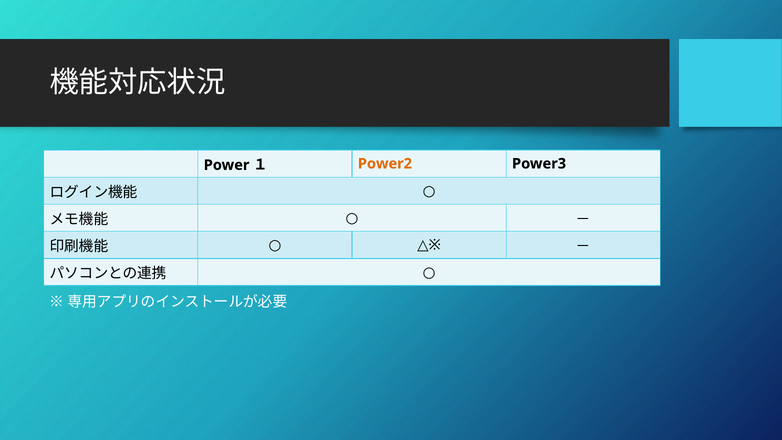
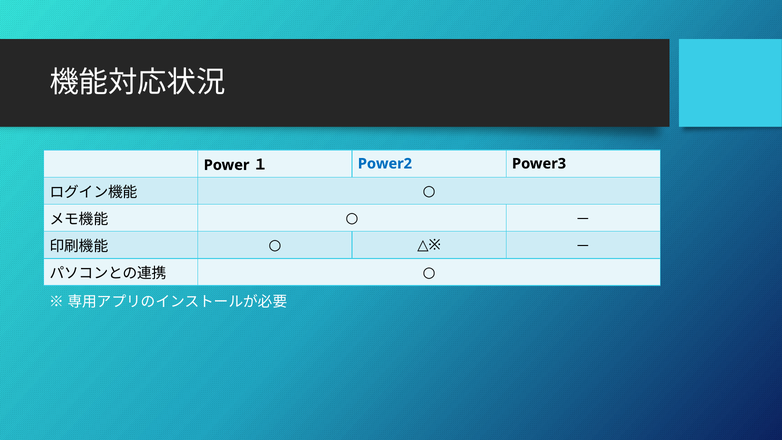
Power2 colour: orange -> blue
